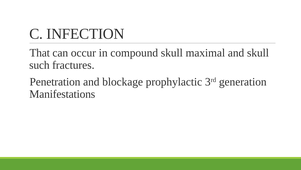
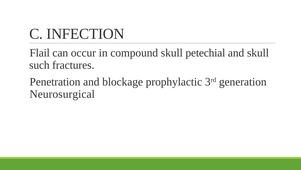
That: That -> Flail
maximal: maximal -> petechial
Manifestations: Manifestations -> Neurosurgical
